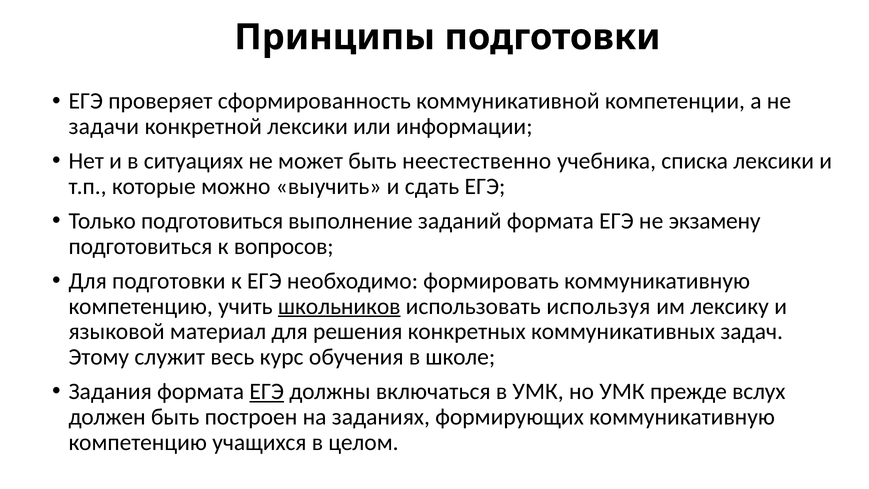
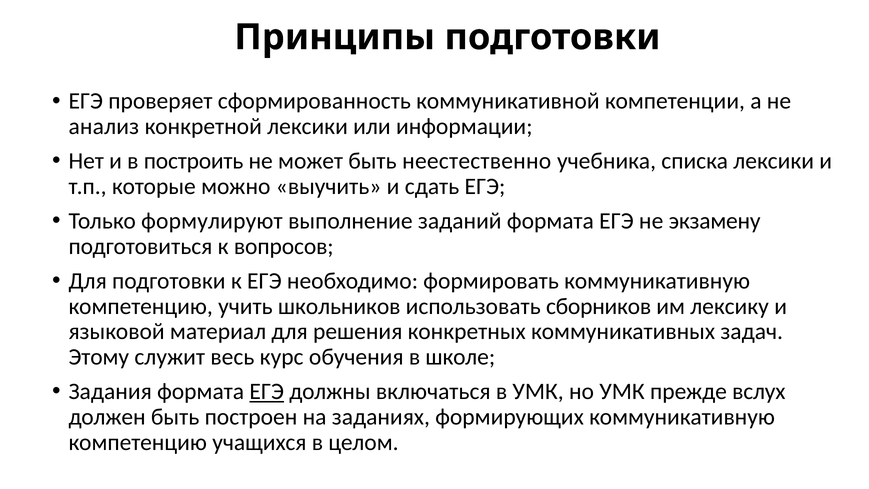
задачи: задачи -> анализ
ситуациях: ситуациях -> построить
Только подготовиться: подготовиться -> формулируют
школьников underline: present -> none
используя: используя -> сборников
